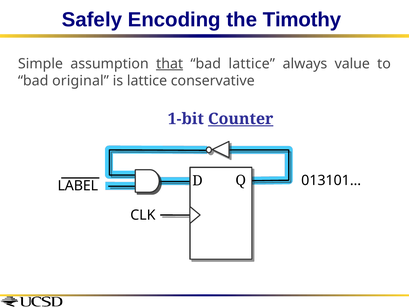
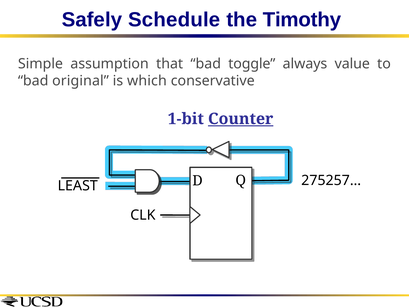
Encoding: Encoding -> Schedule
that underline: present -> none
bad lattice: lattice -> toggle
is lattice: lattice -> which
LABEL: LABEL -> LEAST
013101…: 013101… -> 275257…
